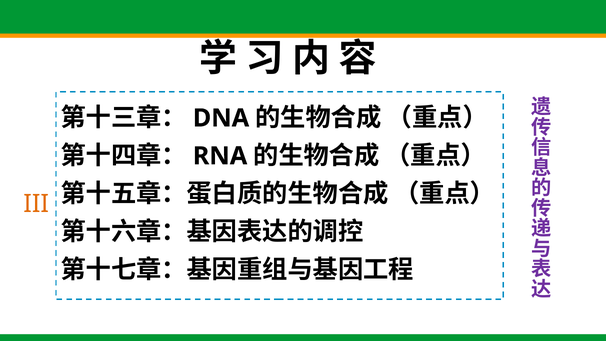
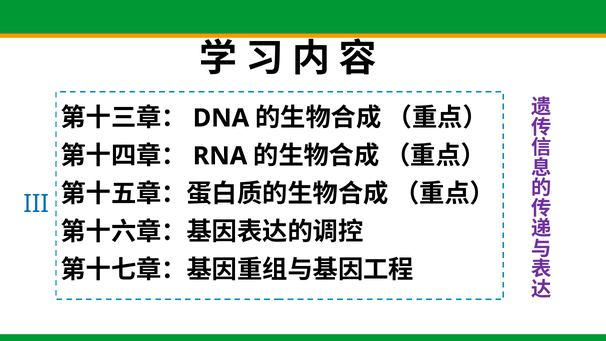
III colour: orange -> blue
